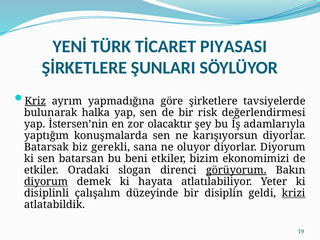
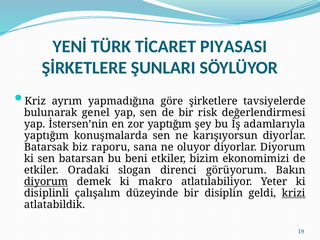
Kriz underline: present -> none
halka: halka -> genel
zor olacaktır: olacaktır -> yaptığım
gerekli: gerekli -> raporu
görüyorum underline: present -> none
hayata: hayata -> makro
